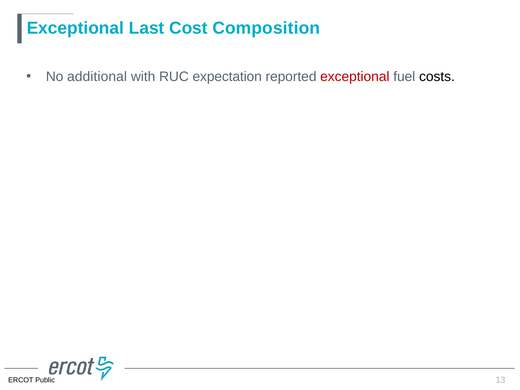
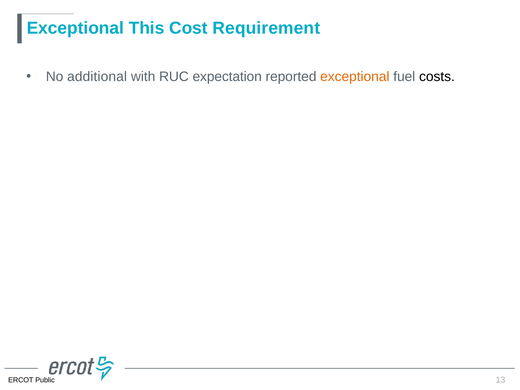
Last: Last -> This
Composition: Composition -> Requirement
exceptional at (355, 77) colour: red -> orange
